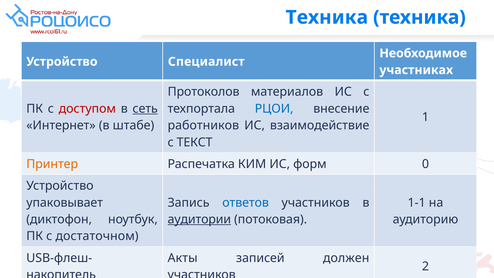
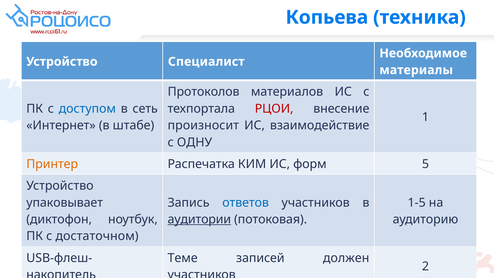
Техника at (327, 17): Техника -> Копьева
участниках: участниках -> материалы
доступом colour: red -> blue
сеть underline: present -> none
РЦОИ colour: blue -> red
работников: работников -> произносит
ТЕКСТ: ТЕКСТ -> ОДНУ
0: 0 -> 5
1-1: 1-1 -> 1-5
Акты: Акты -> Теме
